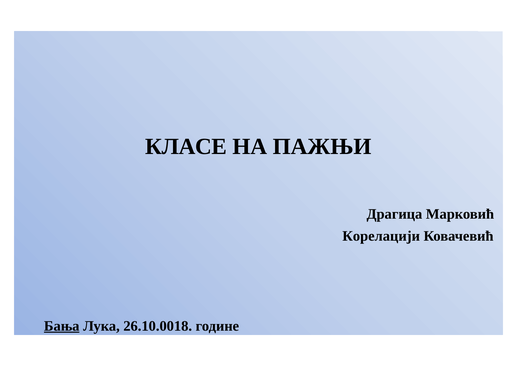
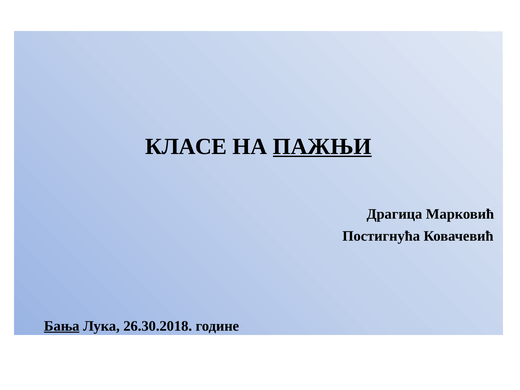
ПАЖЊИ underline: none -> present
Корелацији: Корелацији -> Постигнућа
26.10.0018: 26.10.0018 -> 26.30.2018
